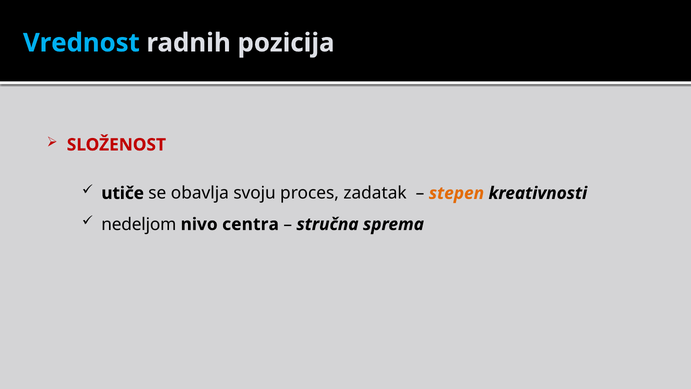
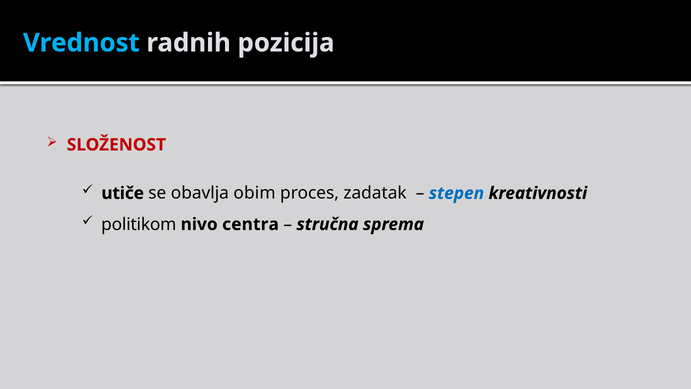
svoju: svoju -> obim
stepen colour: orange -> blue
nedeljom: nedeljom -> politikom
